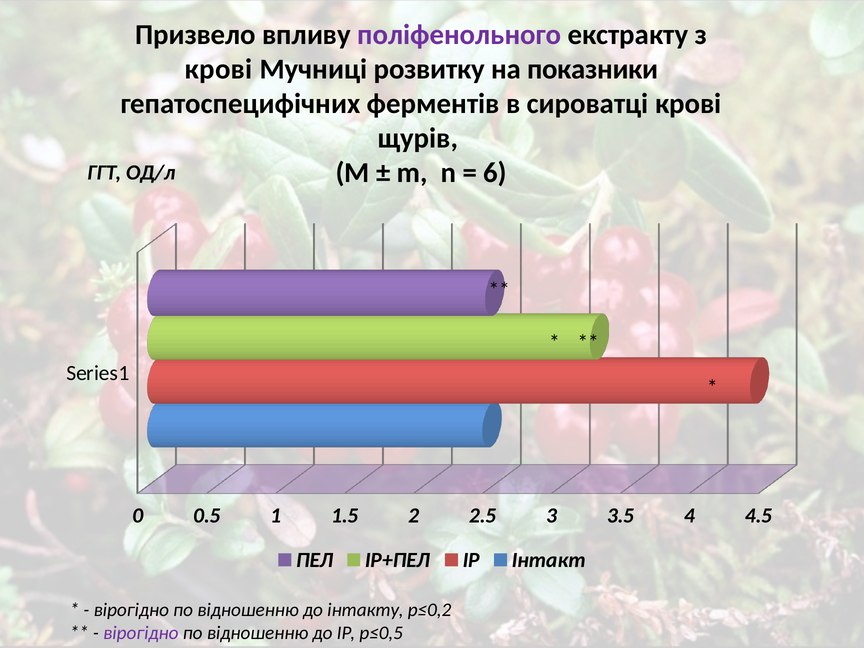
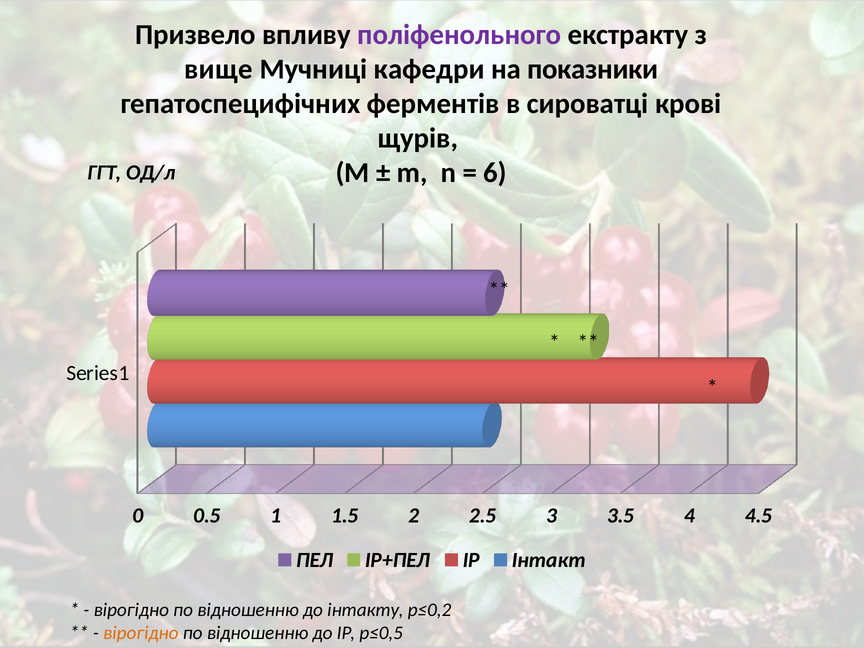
крові at (219, 69): крові -> вище
розвитку: розвитку -> кафедри
вірогідно at (141, 633) colour: purple -> orange
